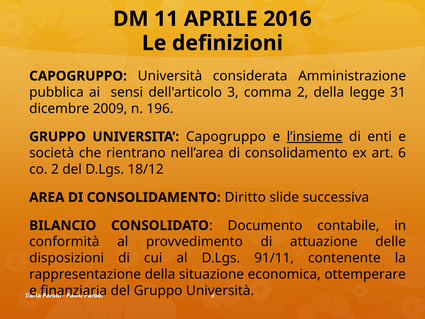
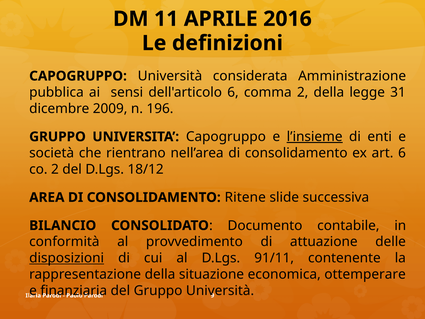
dell'articolo 3: 3 -> 6
Diritto: Diritto -> Ritene
disposizioni underline: none -> present
